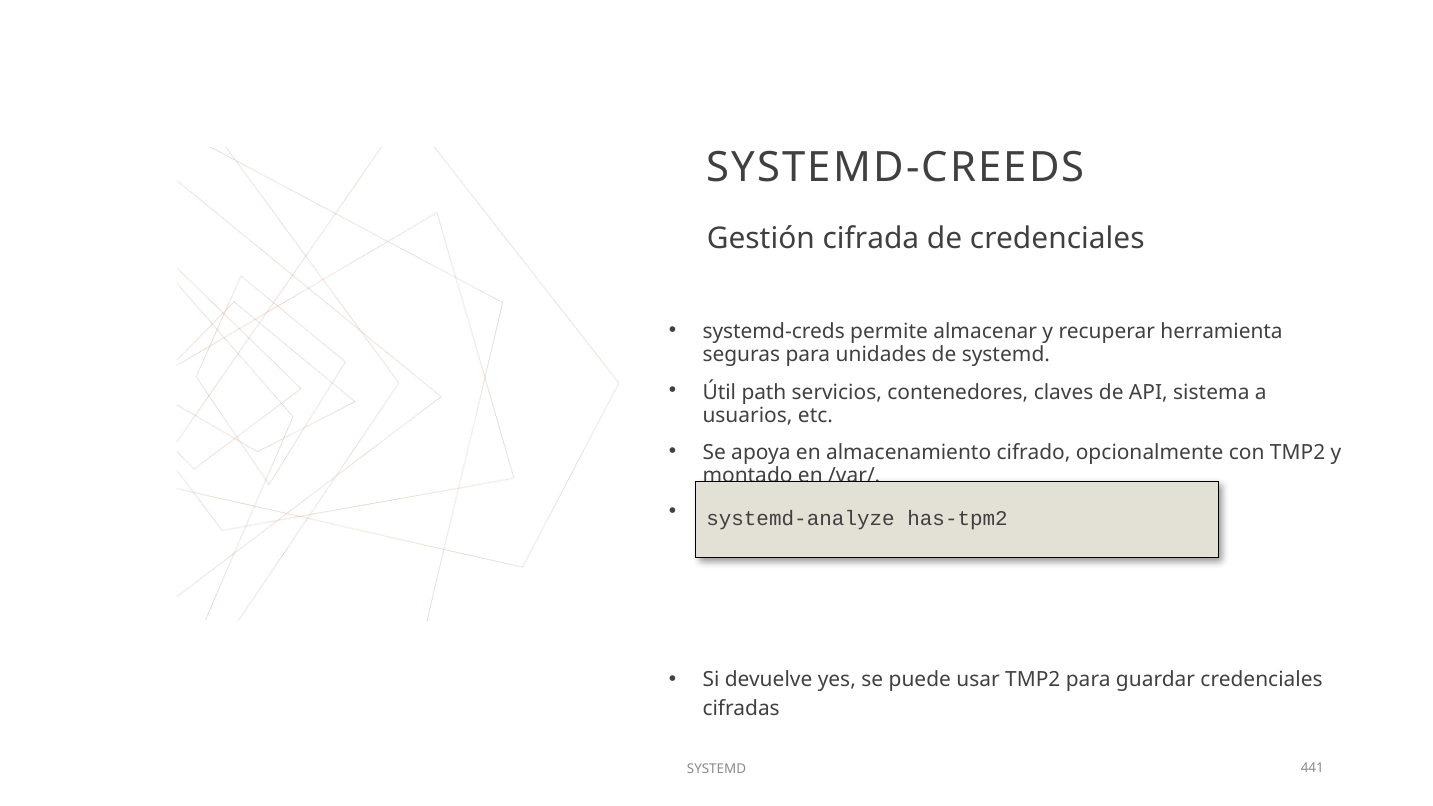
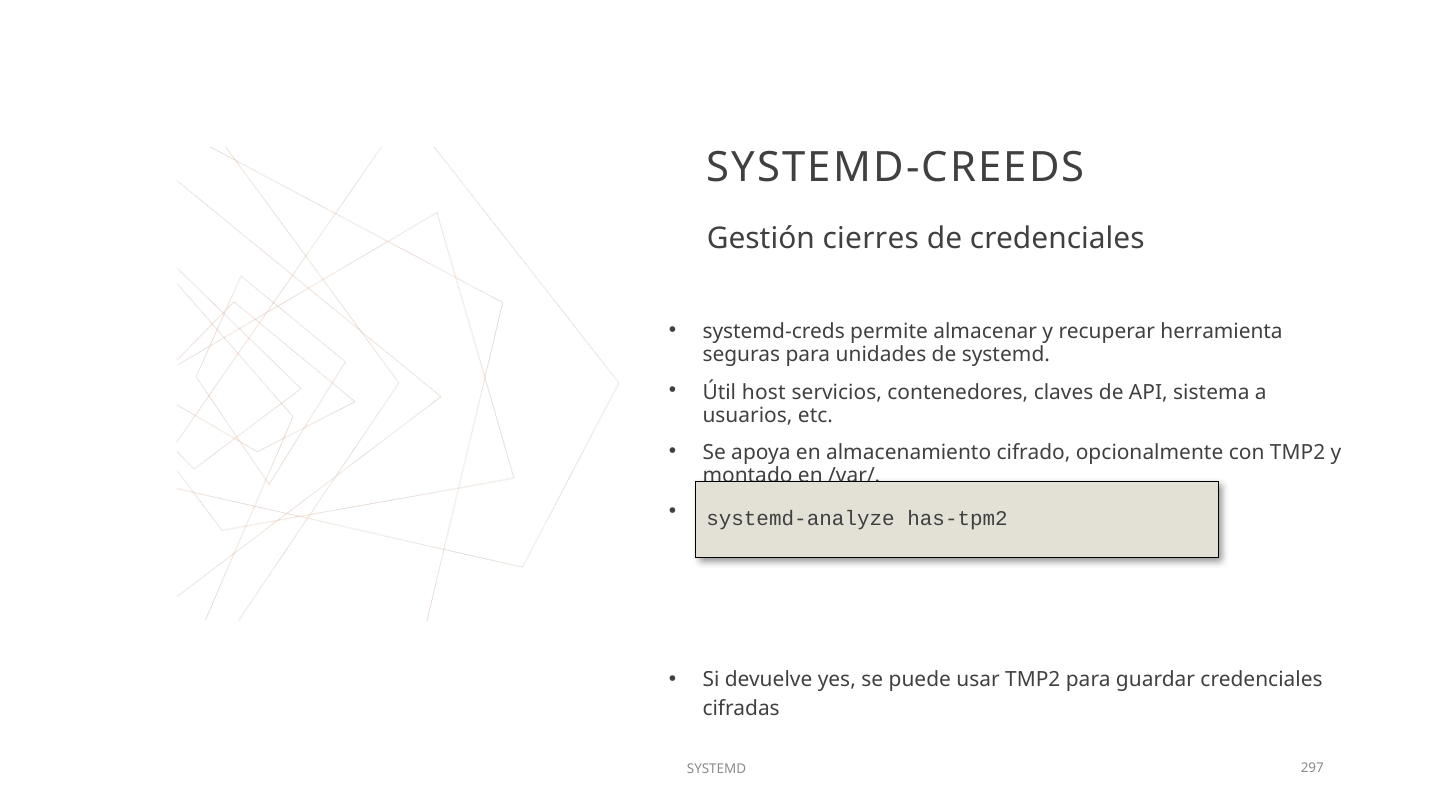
cifrada: cifrada -> cierres
path: path -> host
441: 441 -> 297
